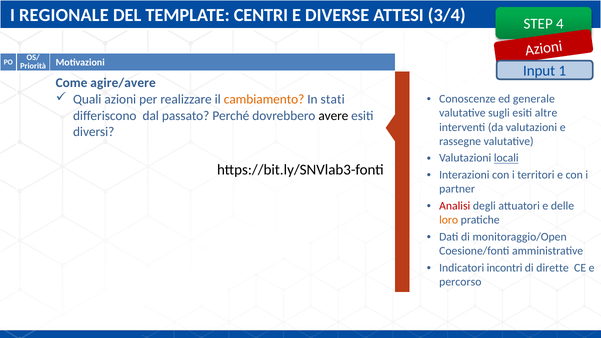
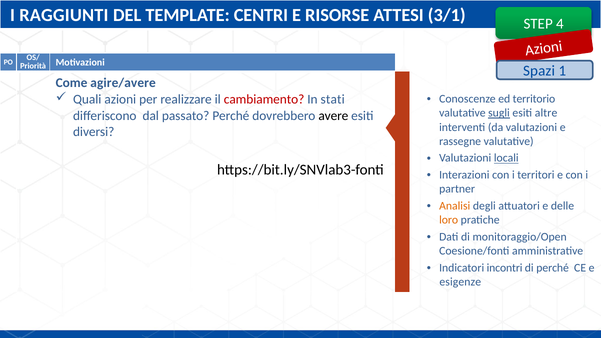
REGIONALE: REGIONALE -> RAGGIUNTI
DIVERSE: DIVERSE -> RISORSE
3/4: 3/4 -> 3/1
Input: Input -> Spazi
cambiamento colour: orange -> red
generale: generale -> territorio
sugli underline: none -> present
Analisi colour: red -> orange
di dirette: dirette -> perché
percorso: percorso -> esigenze
